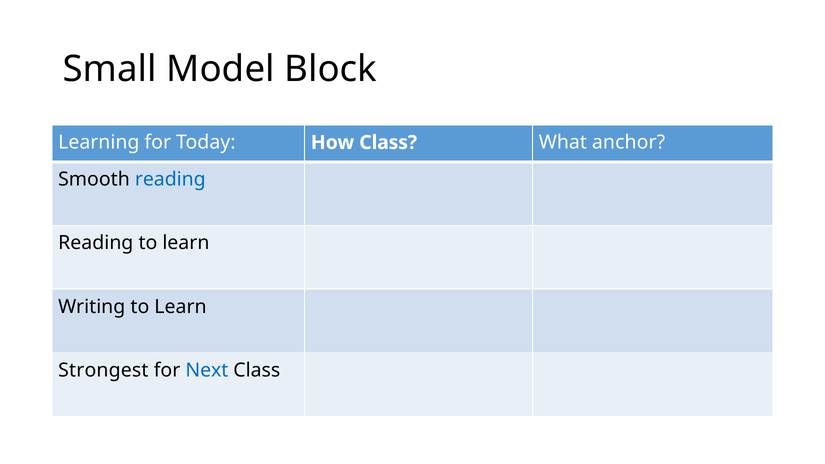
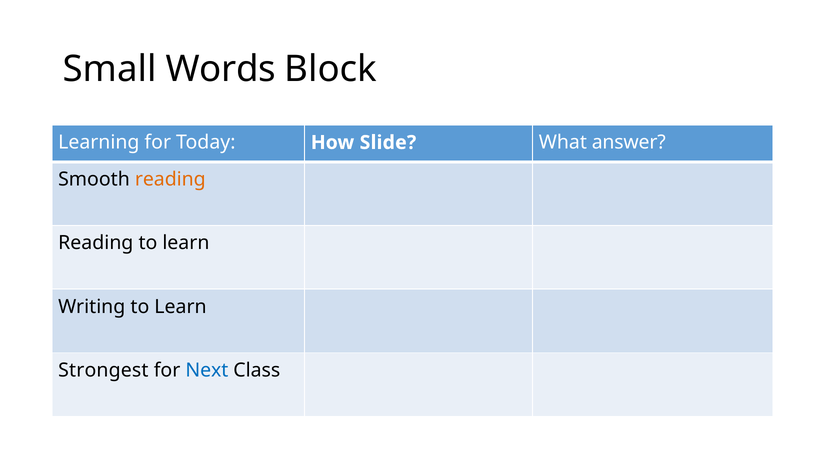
Model: Model -> Words
How Class: Class -> Slide
anchor: anchor -> answer
reading at (170, 179) colour: blue -> orange
